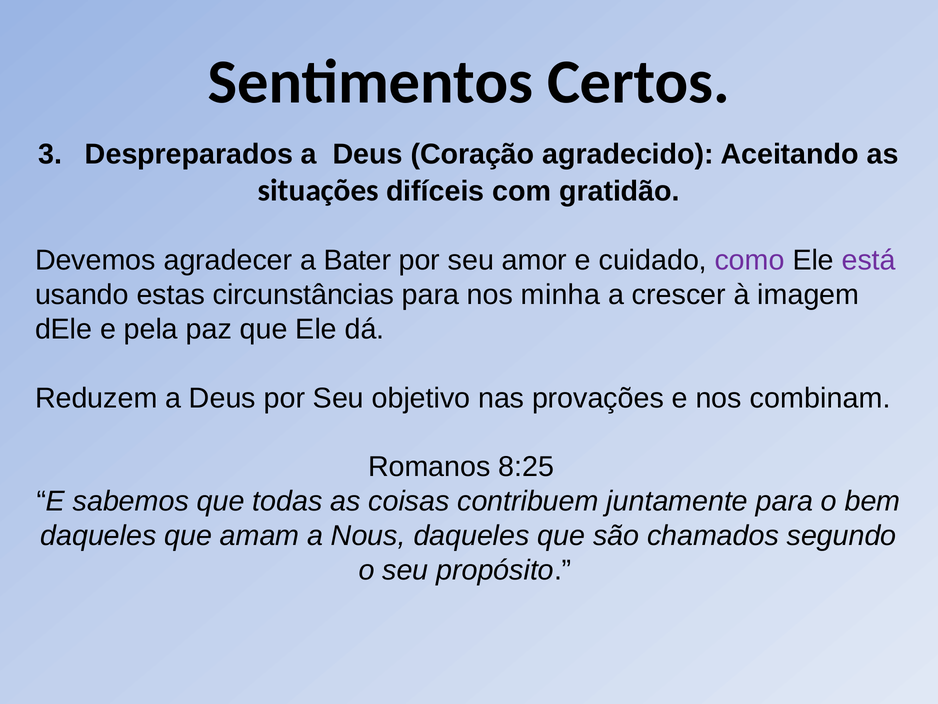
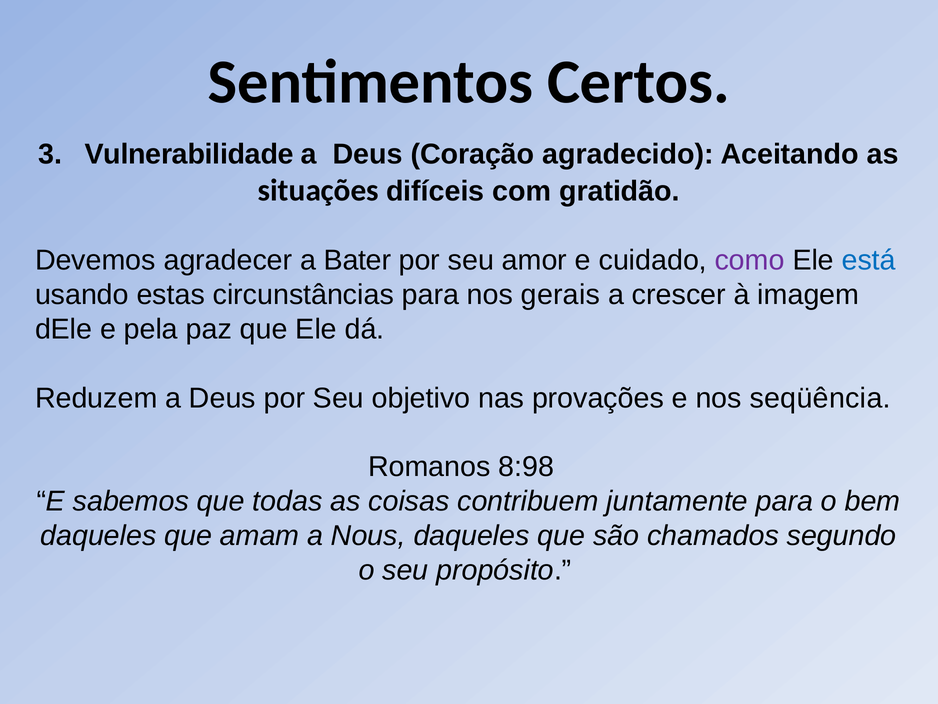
Despreparados: Despreparados -> Vulnerabilidade
está colour: purple -> blue
minha: minha -> gerais
combinam: combinam -> seqüência
8:25: 8:25 -> 8:98
